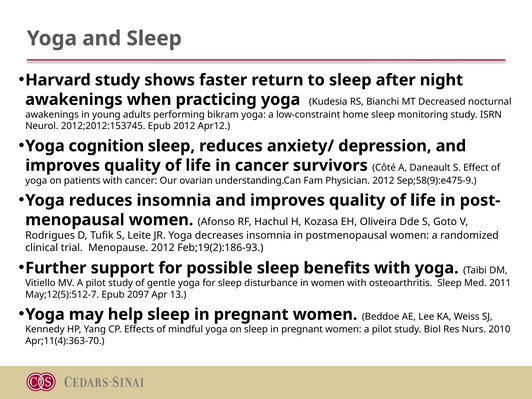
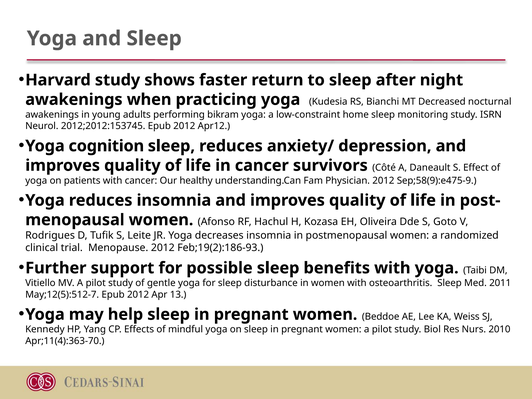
ovarian: ovarian -> healthy
May;12(5):512-7 Epub 2097: 2097 -> 2012
